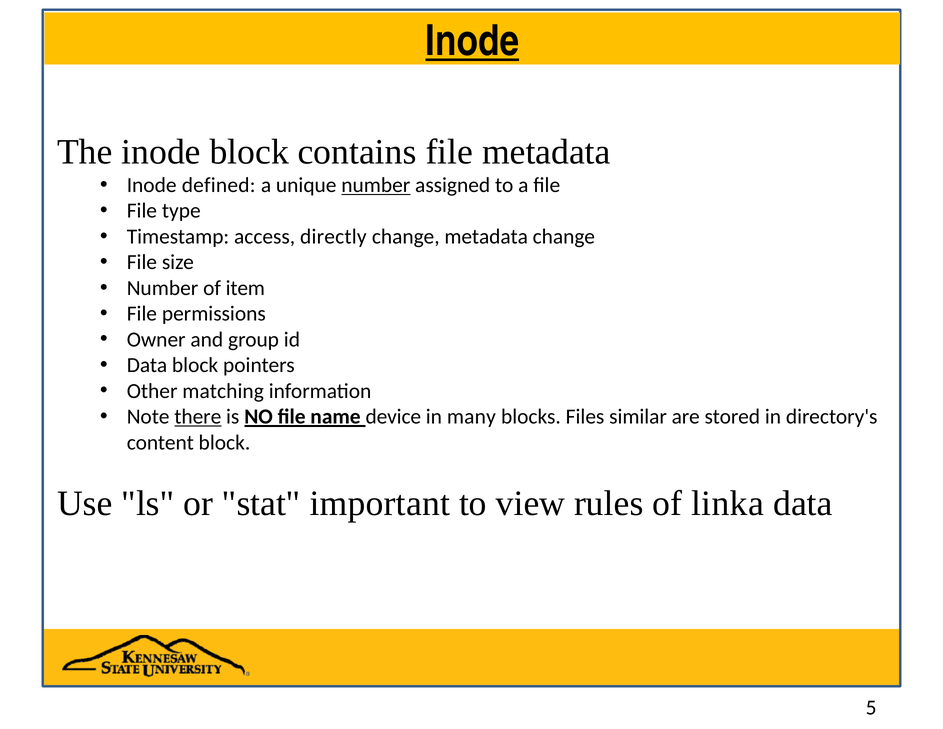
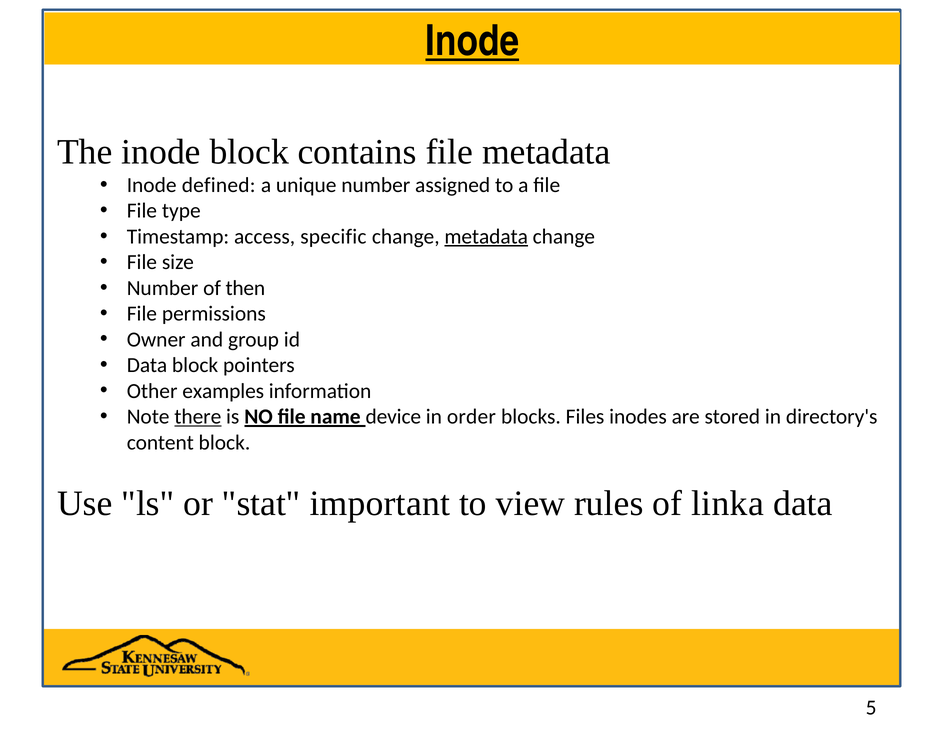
number at (376, 185) underline: present -> none
directly: directly -> specific
metadata at (486, 237) underline: none -> present
item: item -> then
matching: matching -> examples
many: many -> order
similar: similar -> inodes
